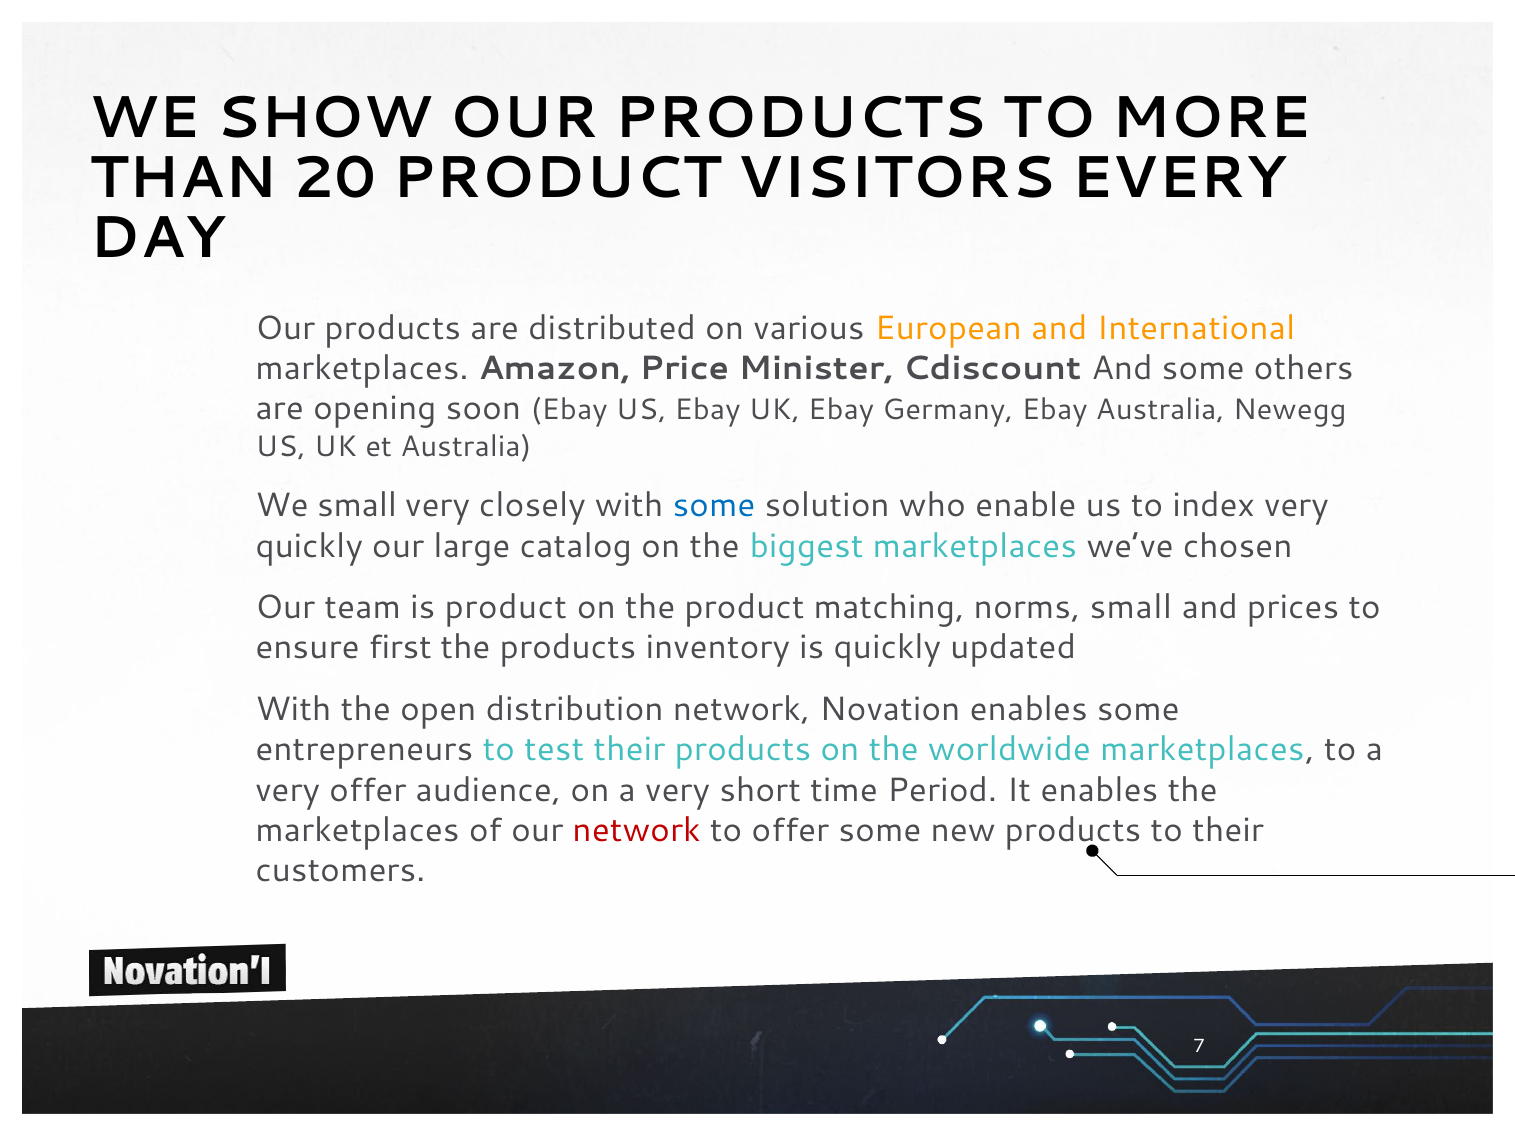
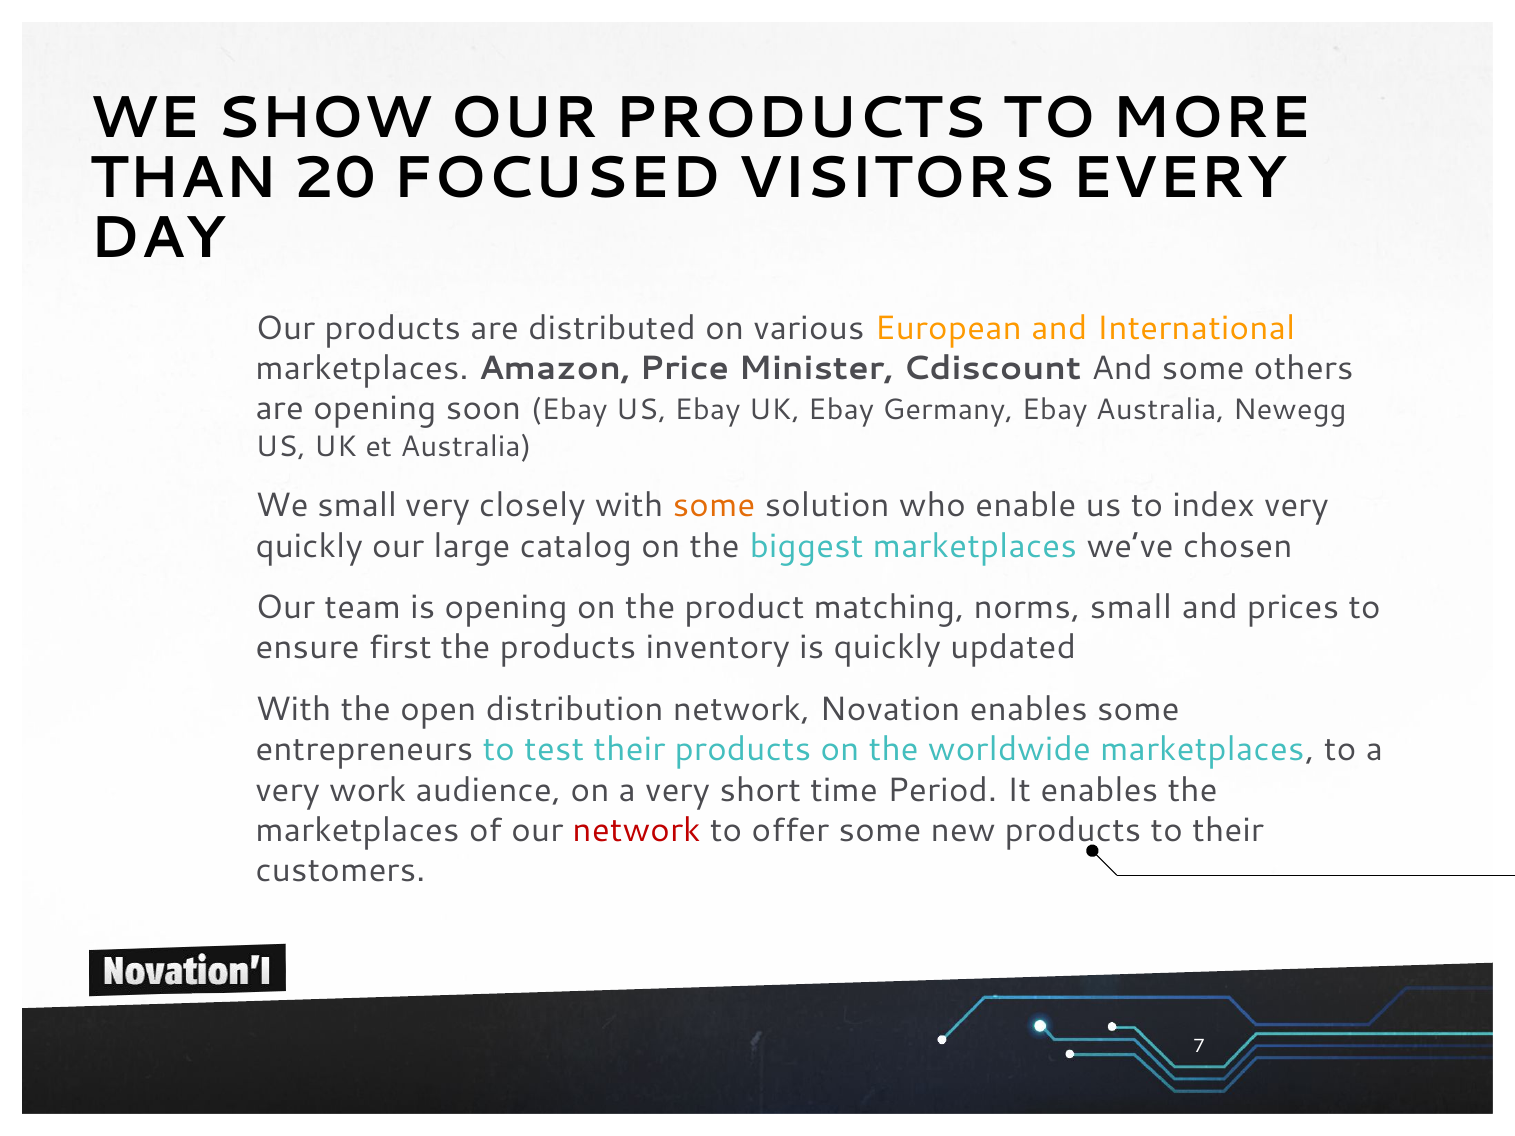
20 PRODUCT: PRODUCT -> FOCUSED
some at (714, 506) colour: blue -> orange
is product: product -> opening
very offer: offer -> work
